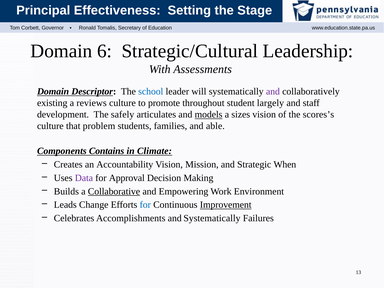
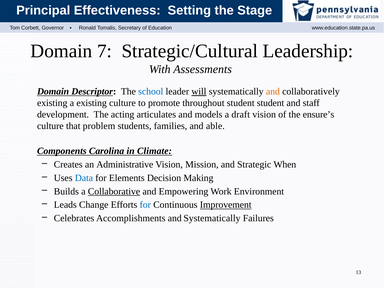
6: 6 -> 7
will underline: none -> present
and at (273, 92) colour: purple -> orange
a reviews: reviews -> existing
student largely: largely -> student
safely: safely -> acting
models underline: present -> none
sizes: sizes -> draft
scores’s: scores’s -> ensure’s
Contains: Contains -> Carolina
Accountability: Accountability -> Administrative
Data colour: purple -> blue
Approval: Approval -> Elements
